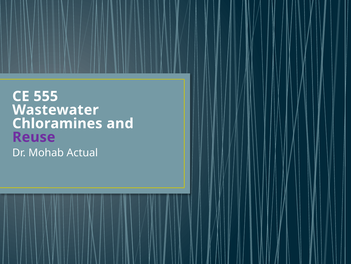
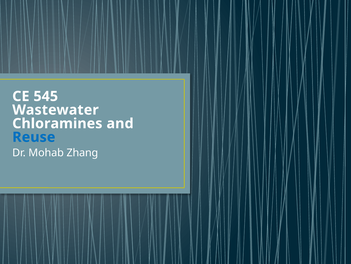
555: 555 -> 545
Reuse colour: purple -> blue
Actual: Actual -> Zhang
